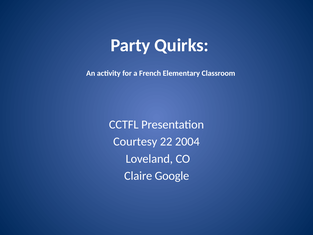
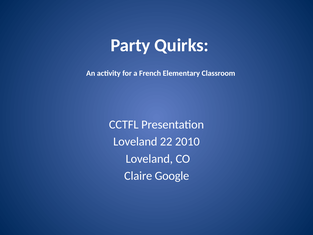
Courtesy at (135, 142): Courtesy -> Loveland
2004: 2004 -> 2010
